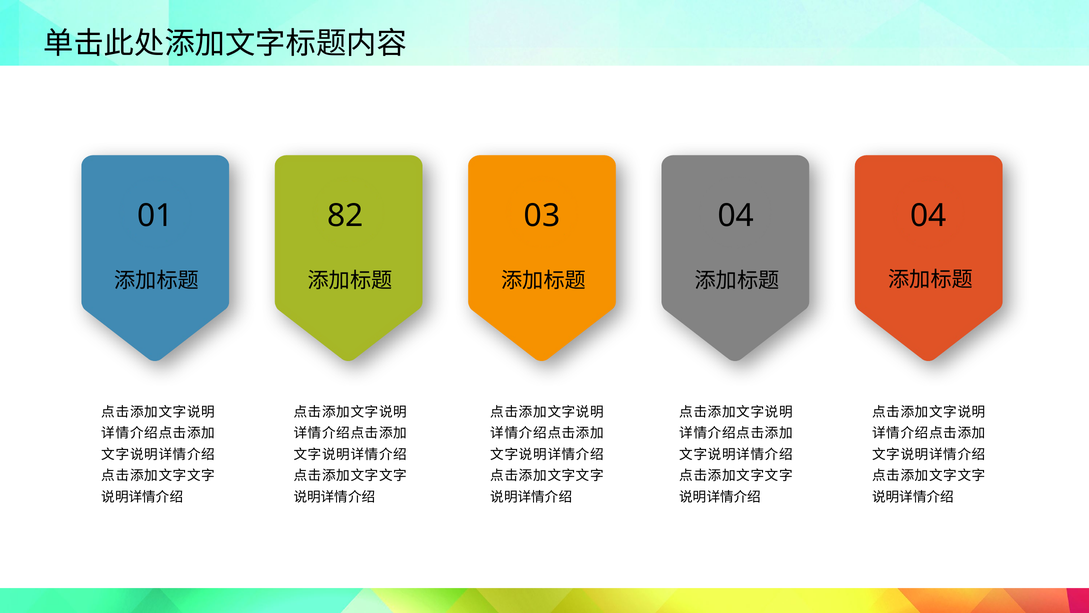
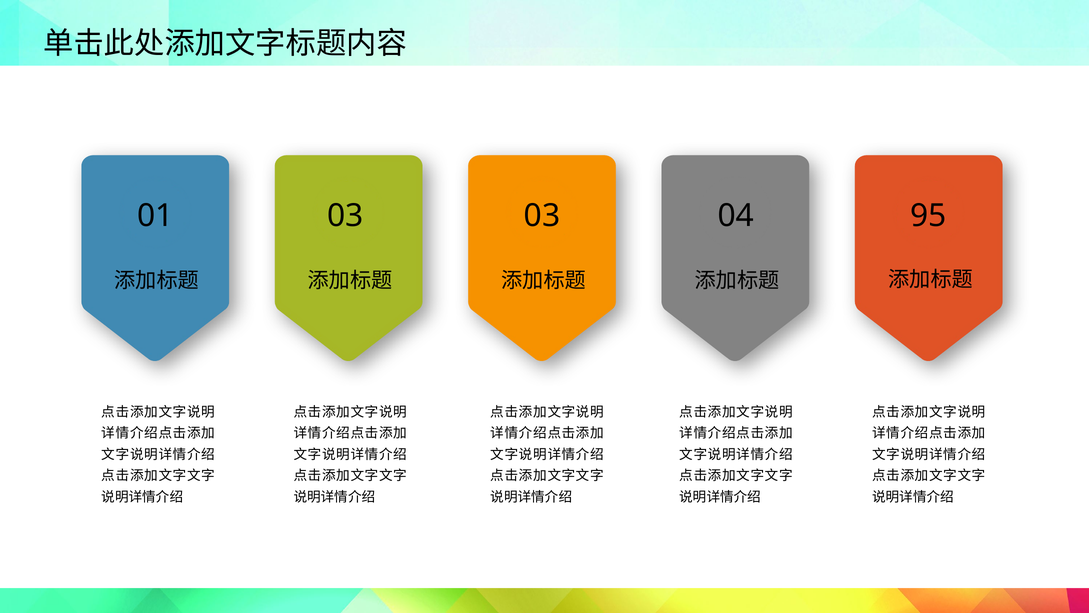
01 82: 82 -> 03
04 04: 04 -> 95
